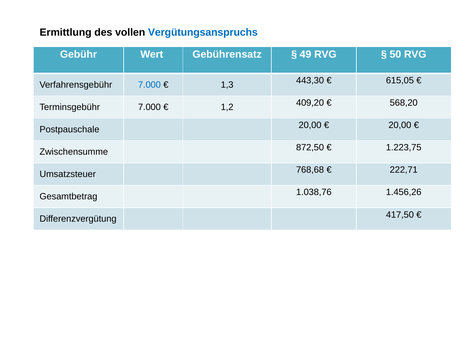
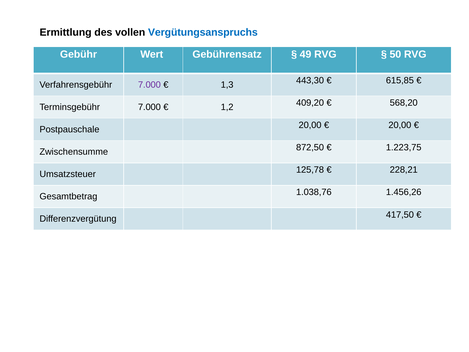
7.000 at (149, 85) colour: blue -> purple
615,05: 615,05 -> 615,85
768,68: 768,68 -> 125,78
222,71: 222,71 -> 228,21
